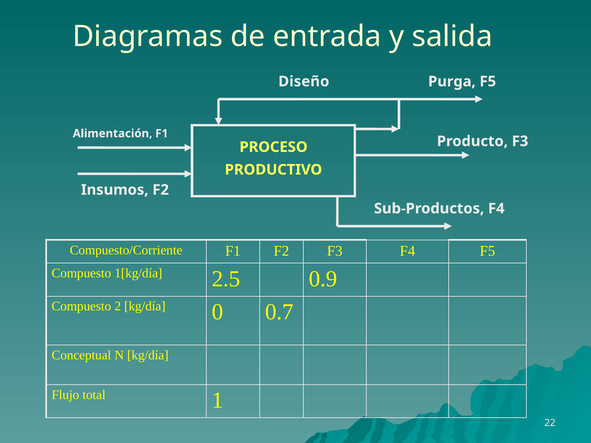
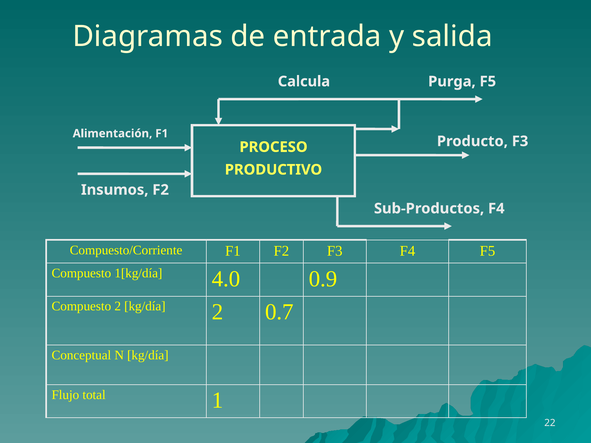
Diseño: Diseño -> Calcula
2.5: 2.5 -> 4.0
kg/día 0: 0 -> 2
